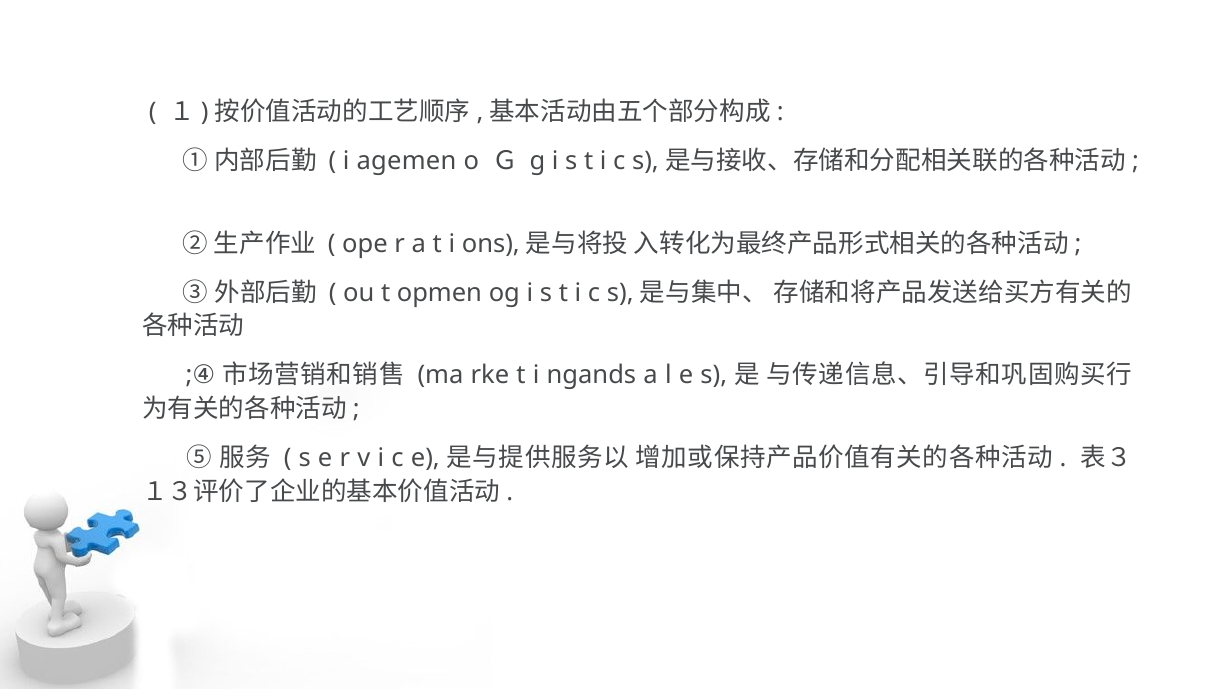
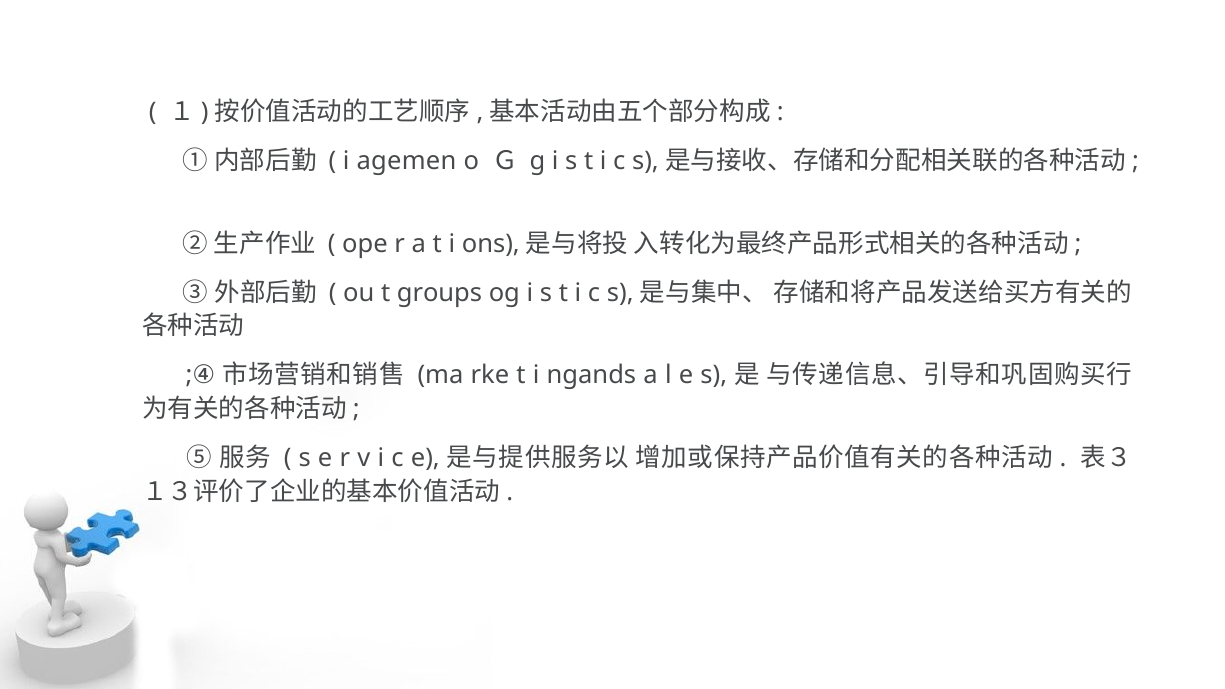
opmen: opmen -> groups
